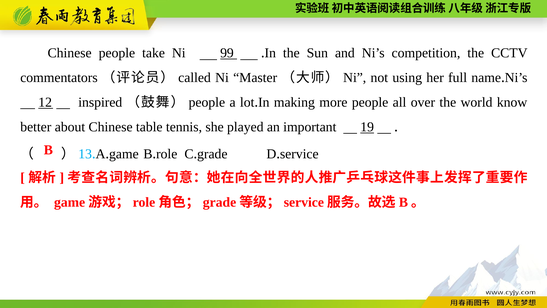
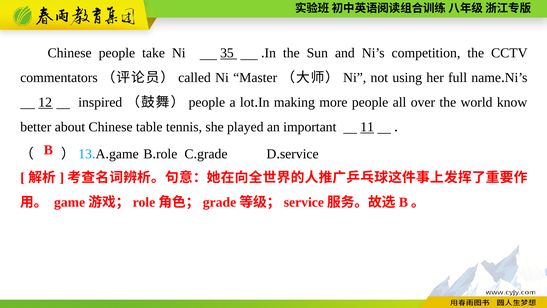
99: 99 -> 35
19: 19 -> 11
